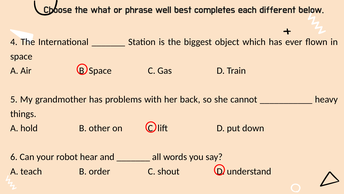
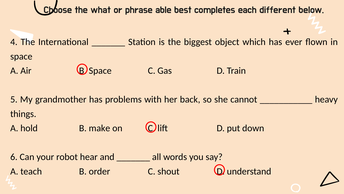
well: well -> able
other: other -> make
